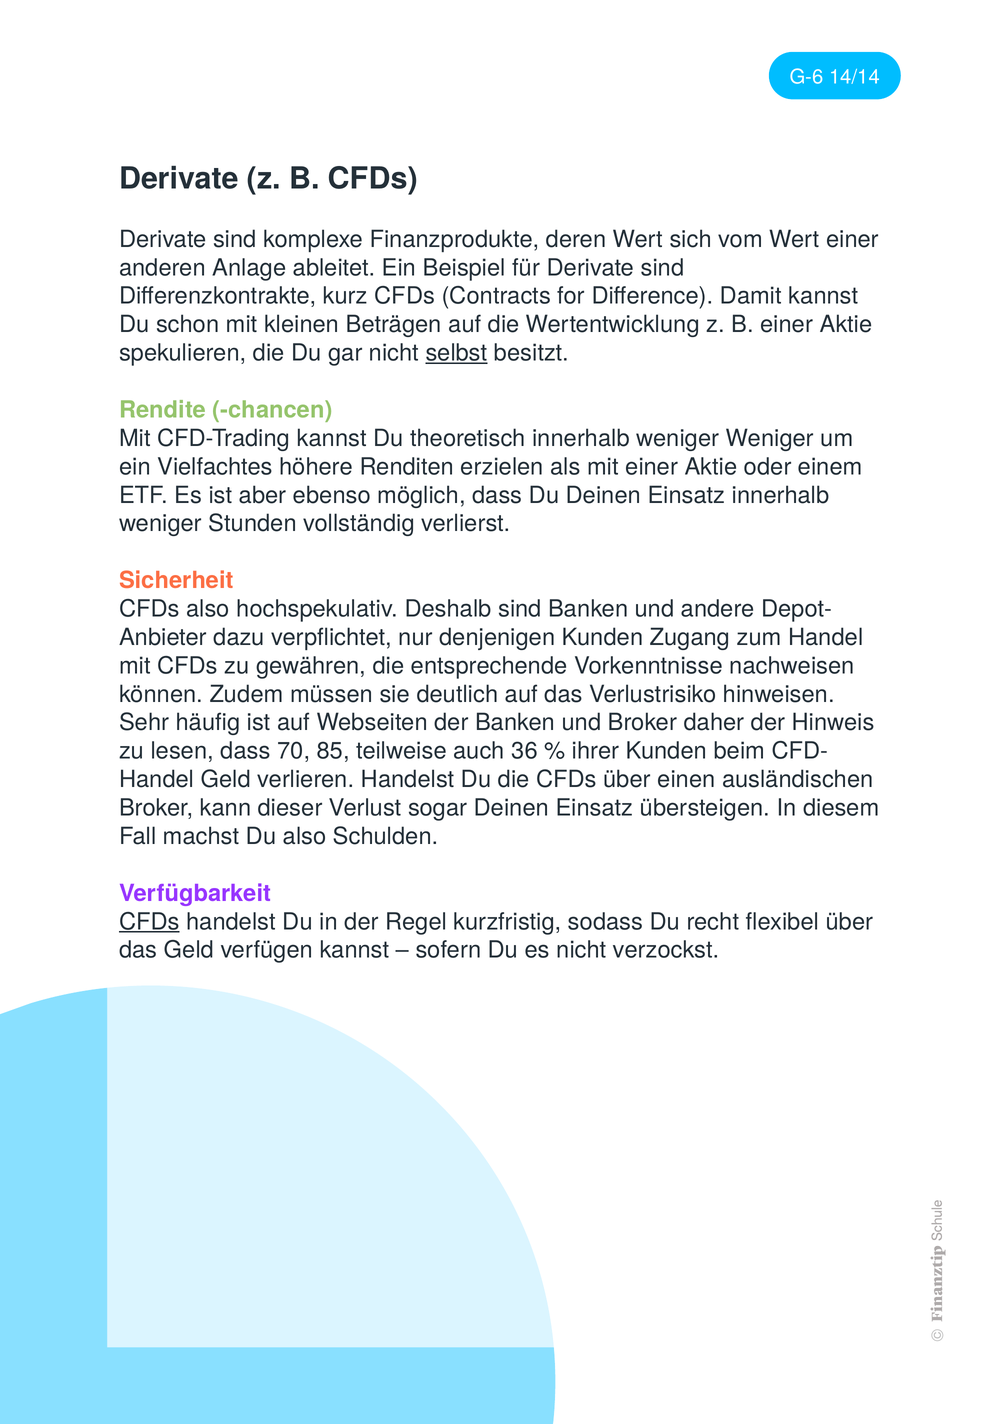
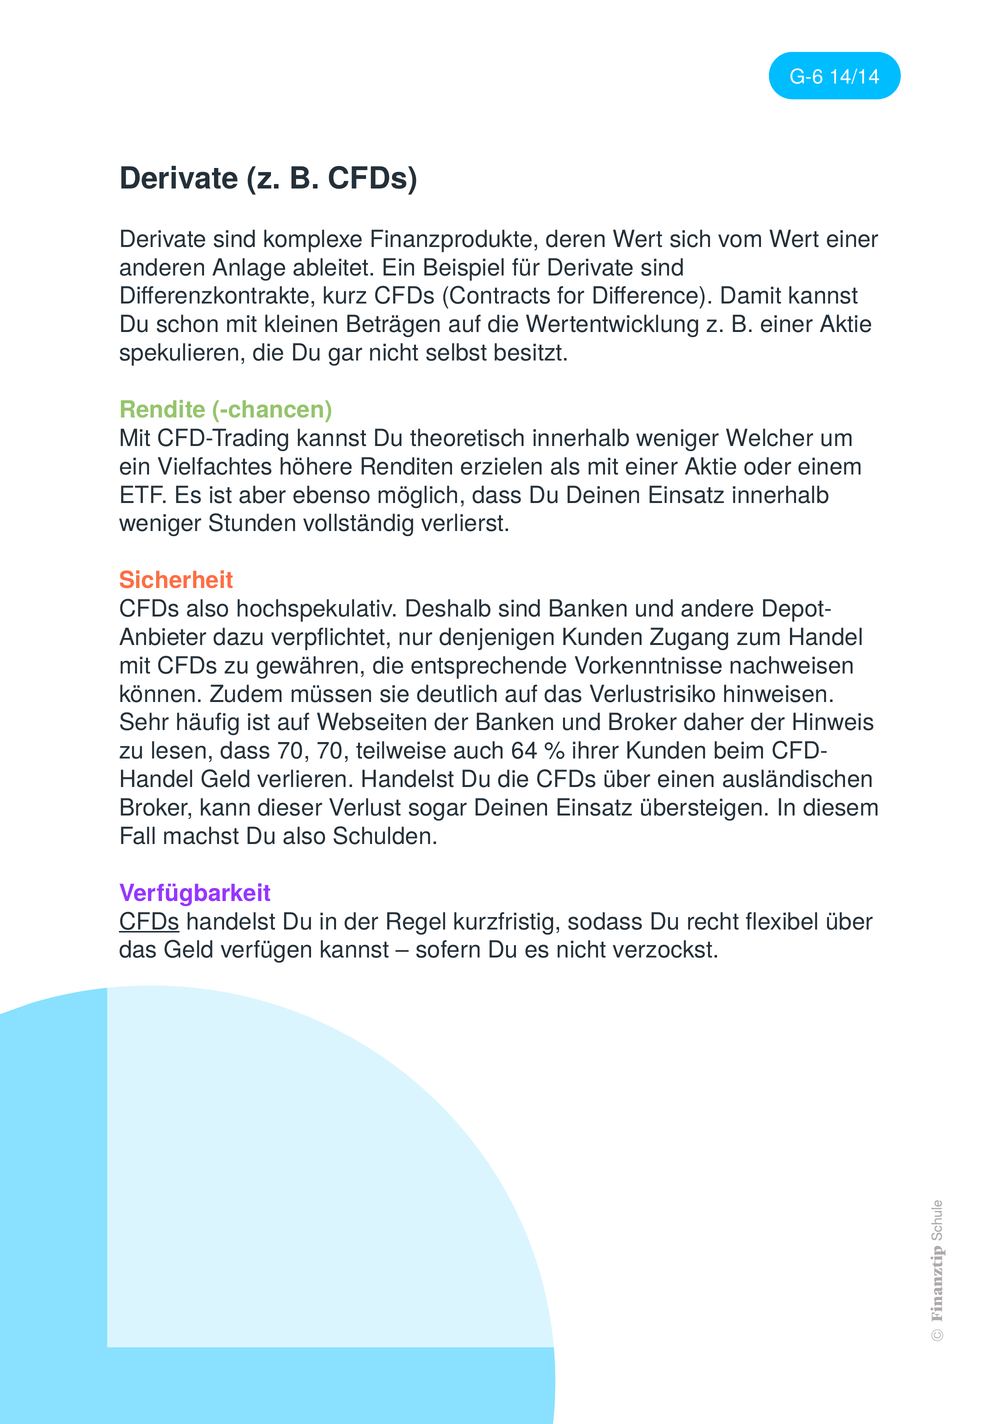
selbst underline: present -> none
weniger Weniger: Weniger -> Welcher
70 85: 85 -> 70
36: 36 -> 64
